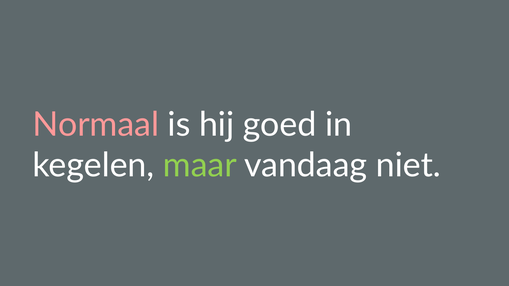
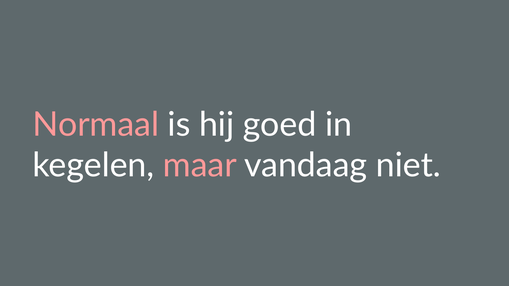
maar colour: light green -> pink
